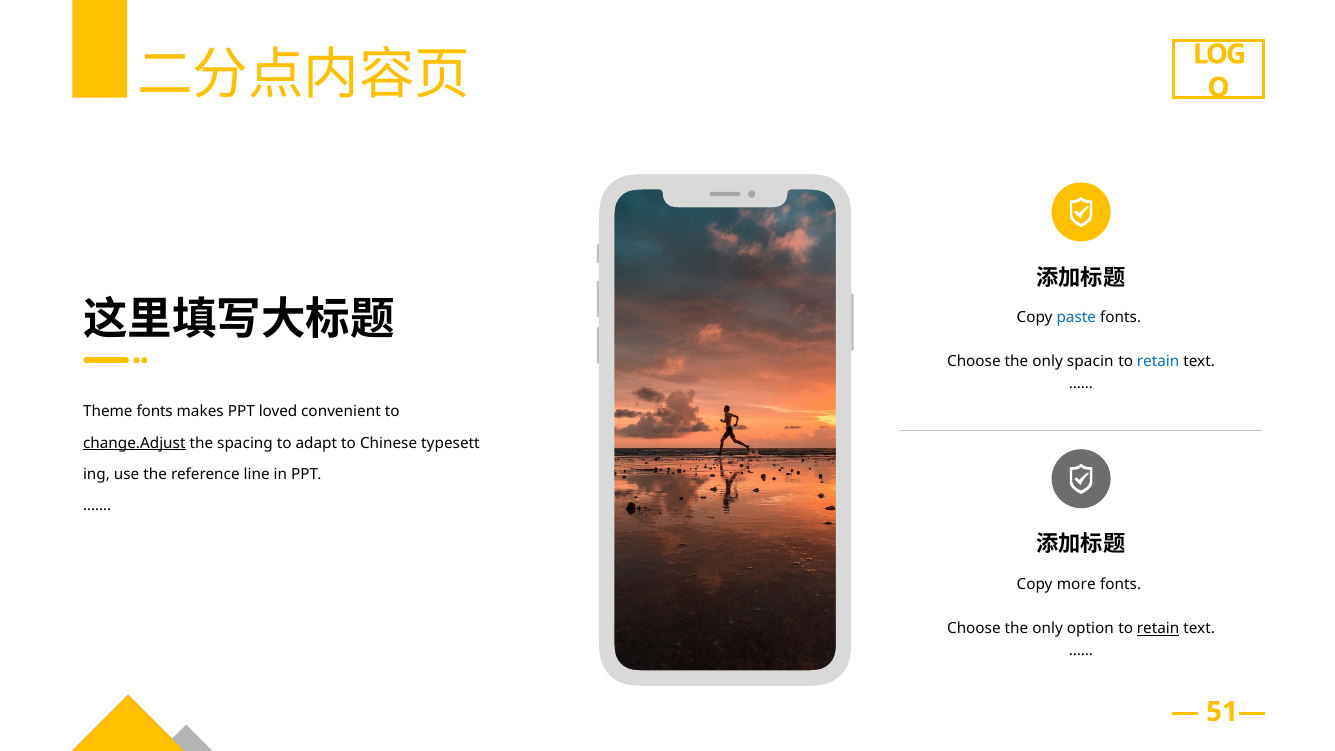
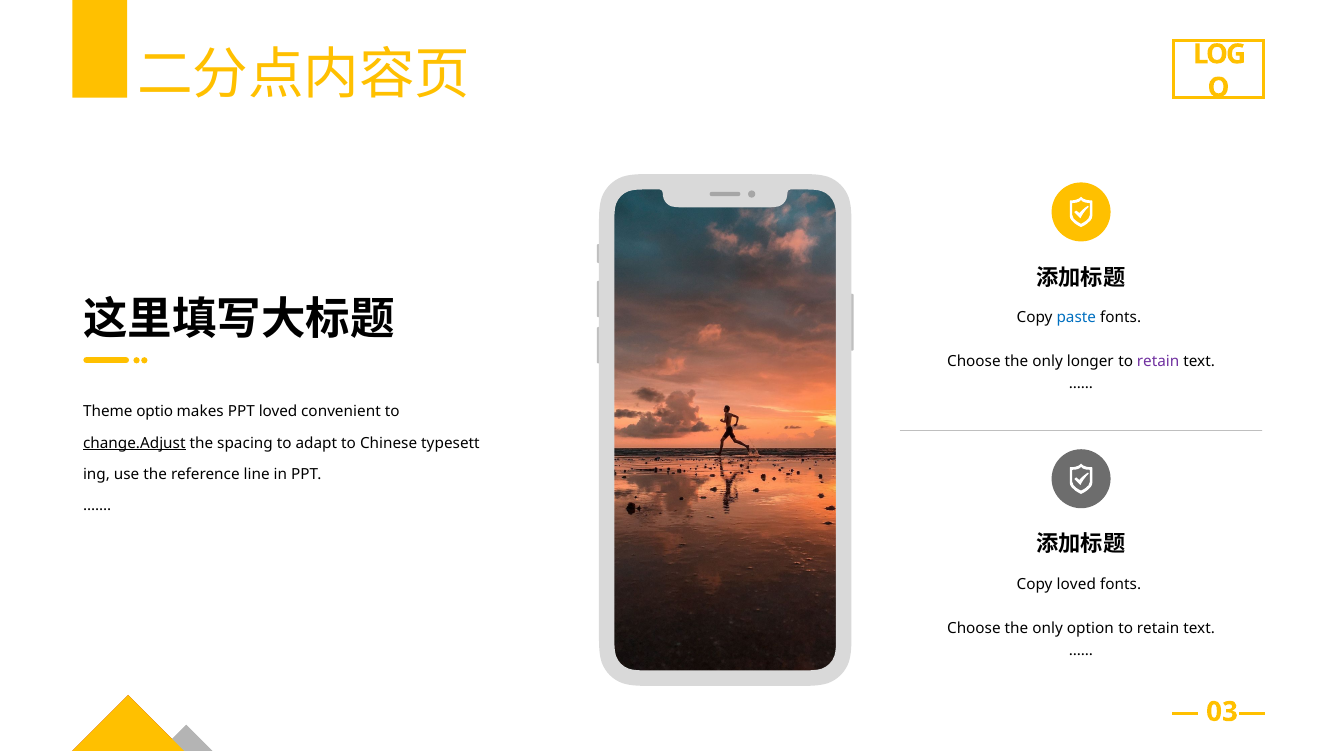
spacin: spacin -> longer
retain at (1158, 362) colour: blue -> purple
Theme fonts: fonts -> optio
Copy more: more -> loved
retain at (1158, 628) underline: present -> none
51—: 51— -> 03—
